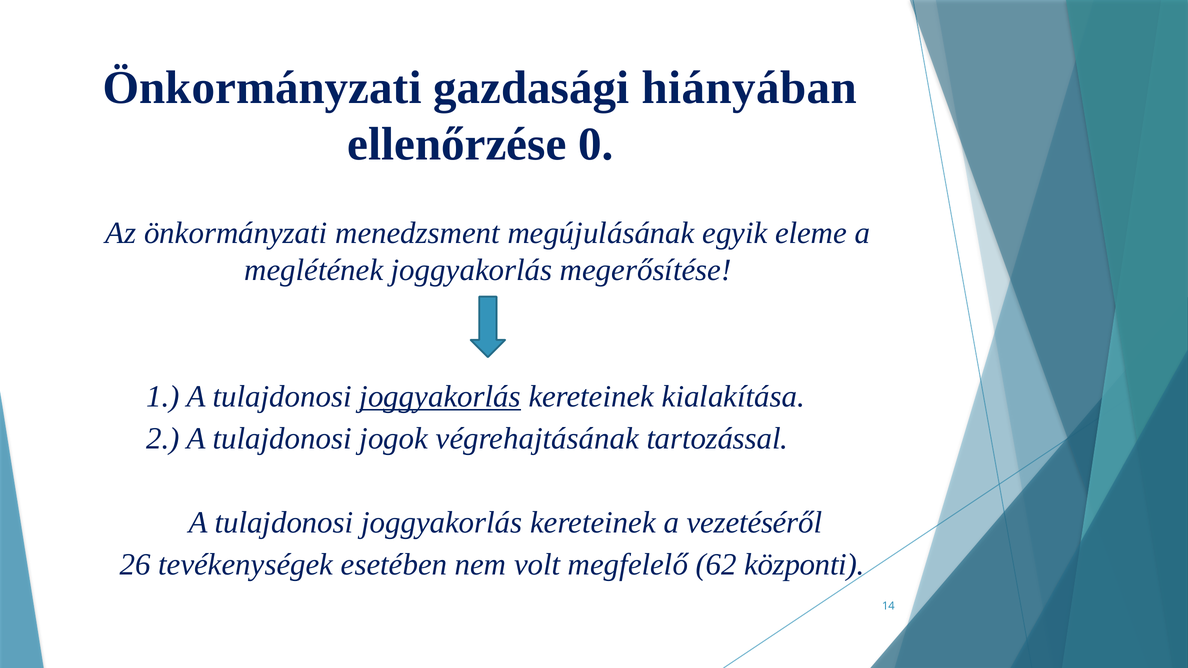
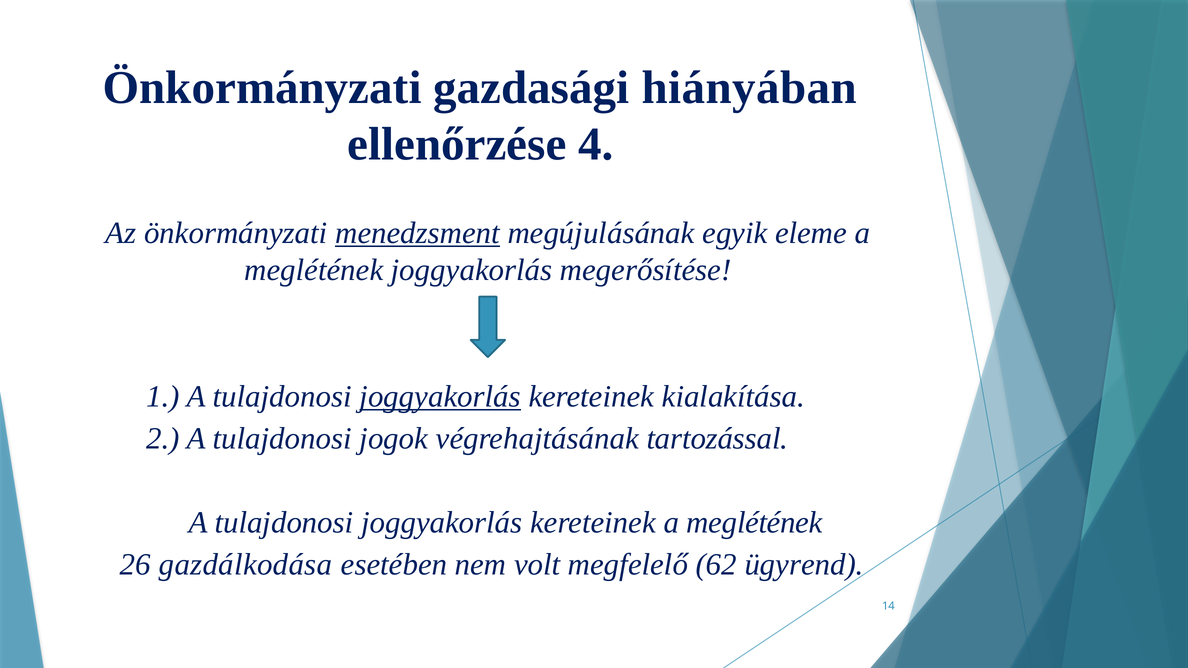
0: 0 -> 4
menedzsment underline: none -> present
kereteinek a vezetéséről: vezetéséről -> meglétének
tevékenységek: tevékenységek -> gazdálkodása
központi: központi -> ügyrend
